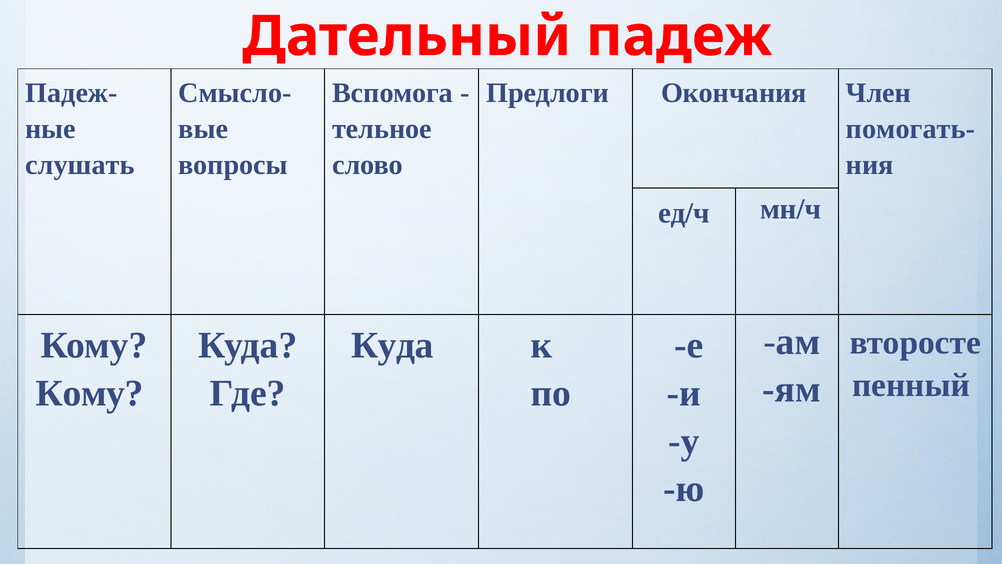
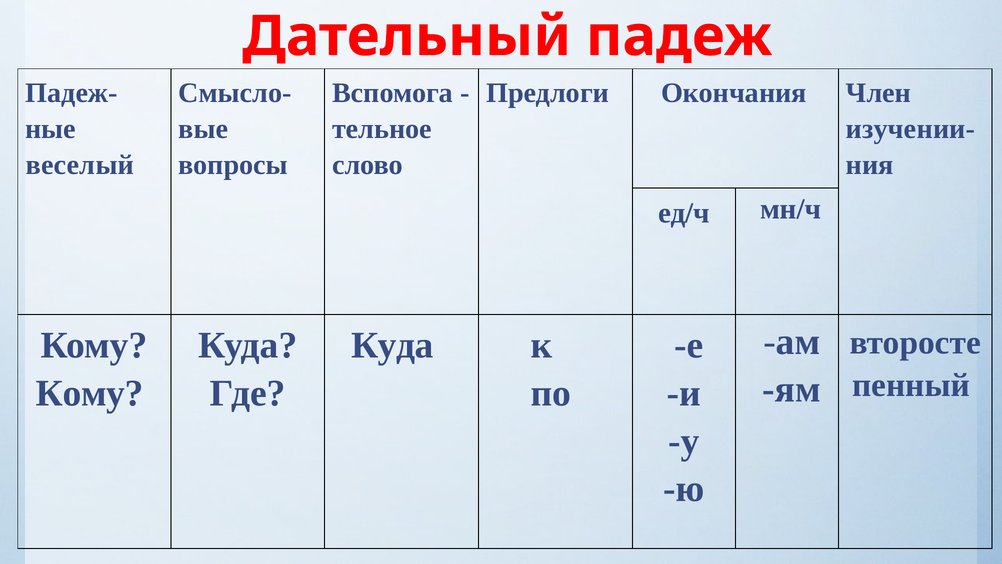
помогать-: помогать- -> изучении-
слушать: слушать -> веселый
